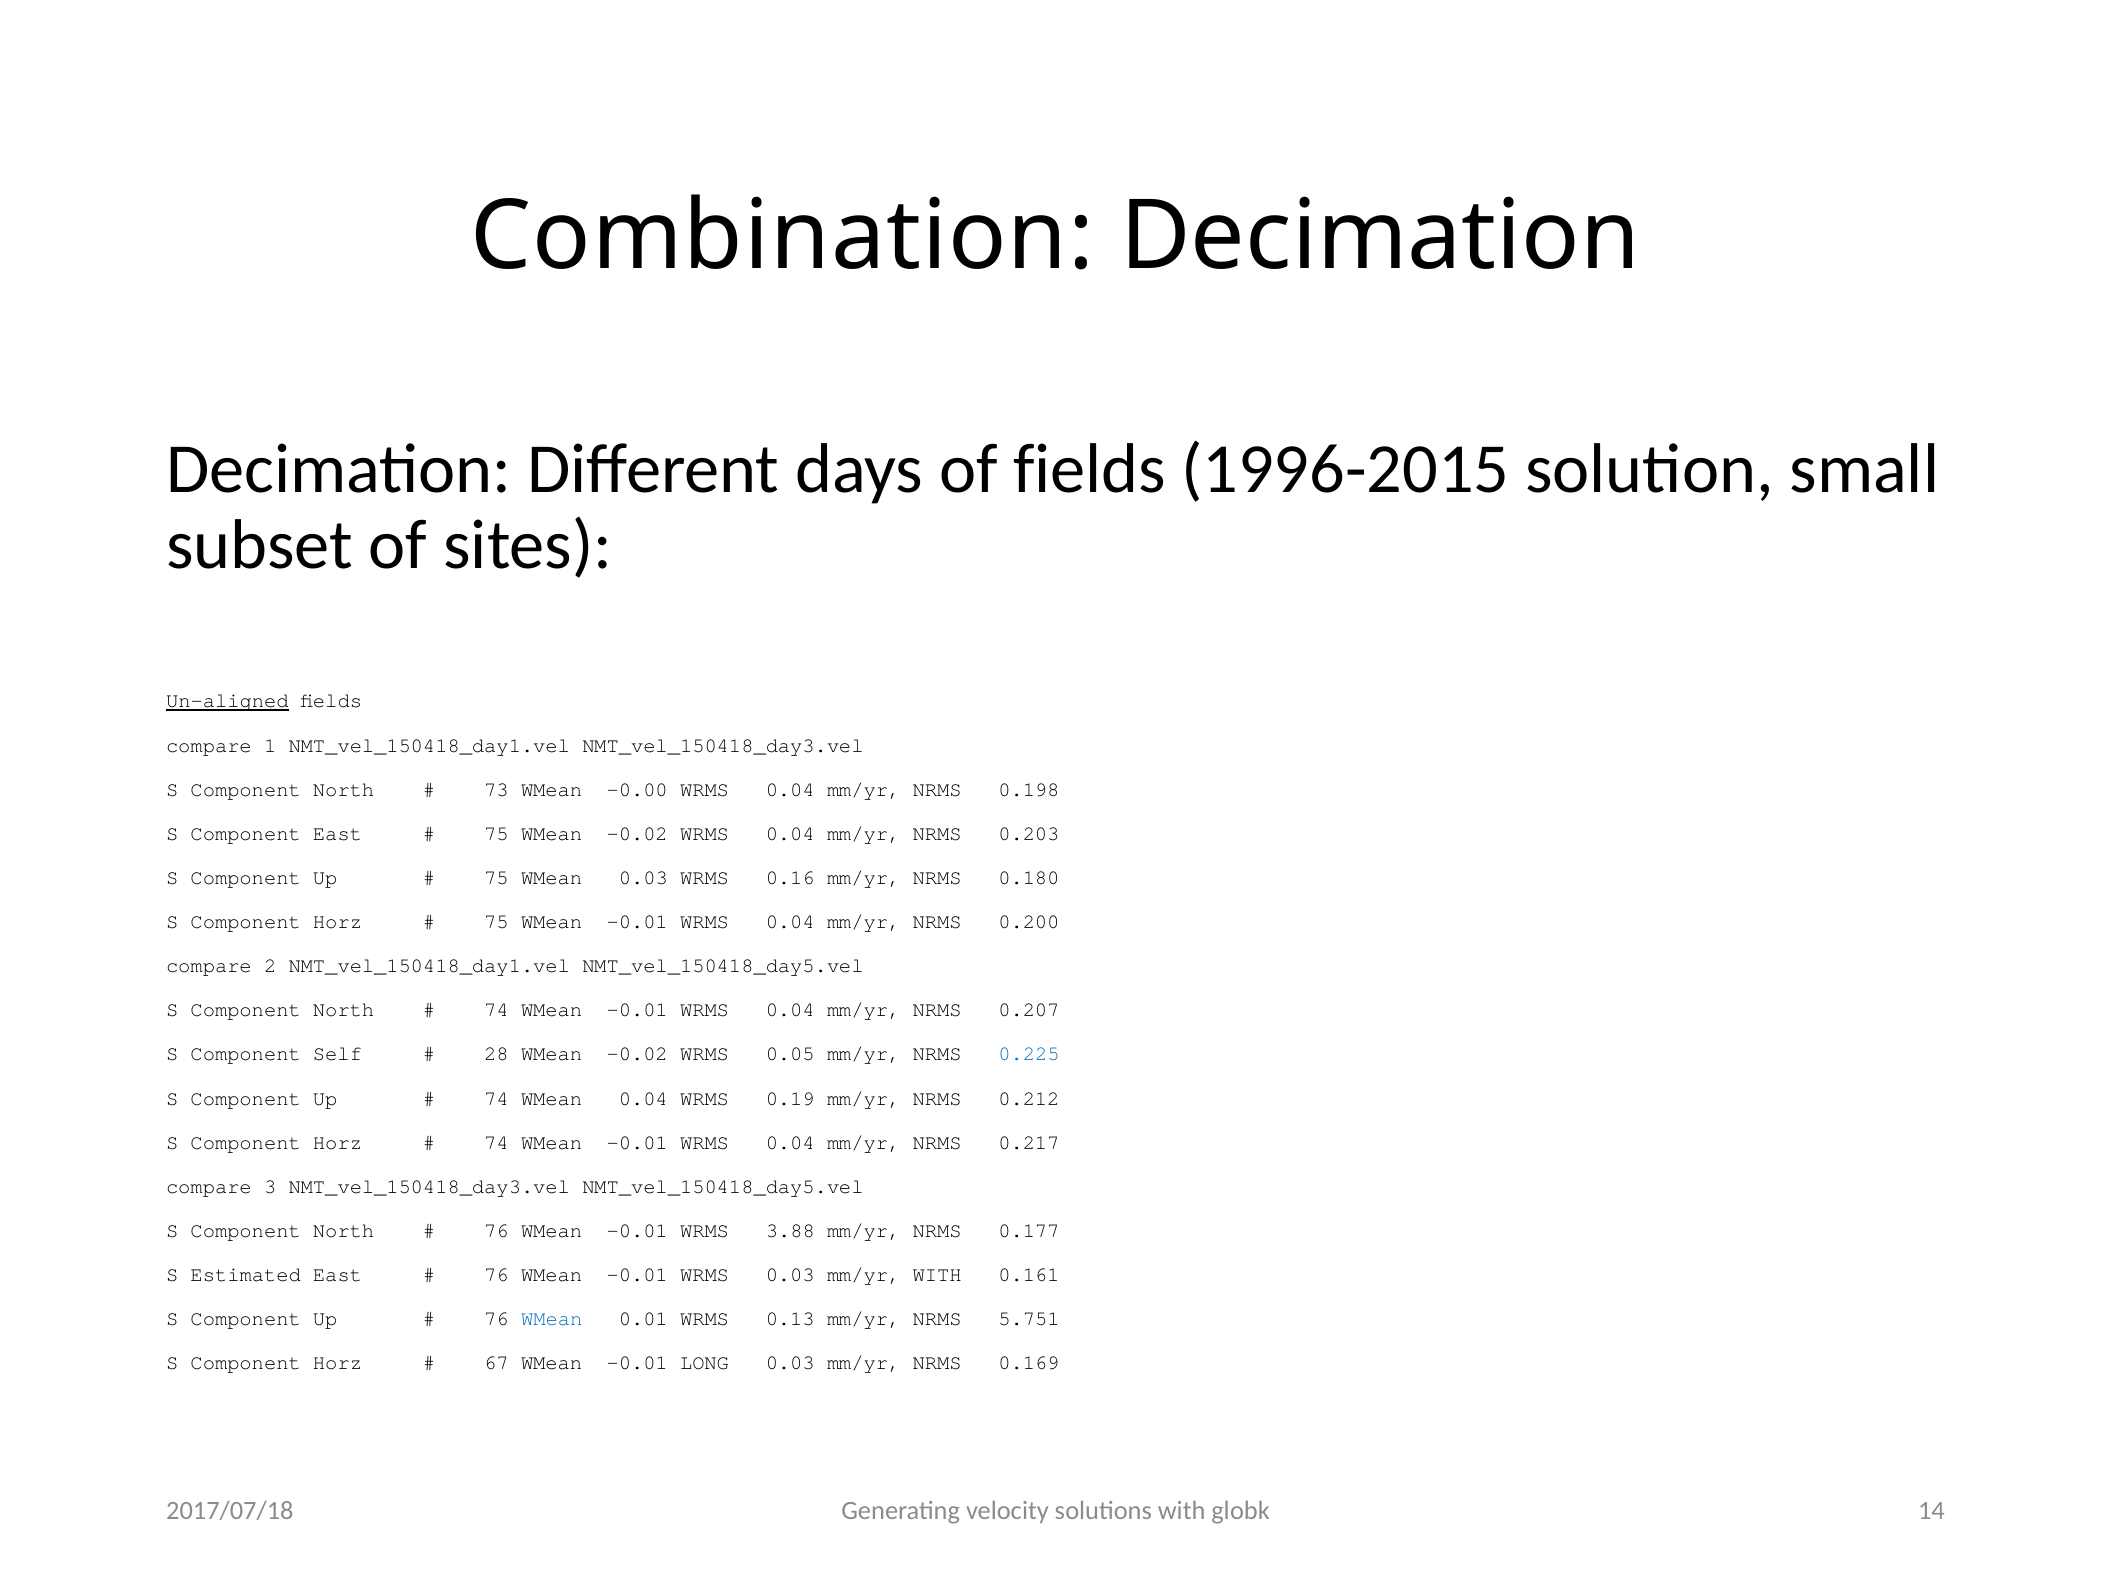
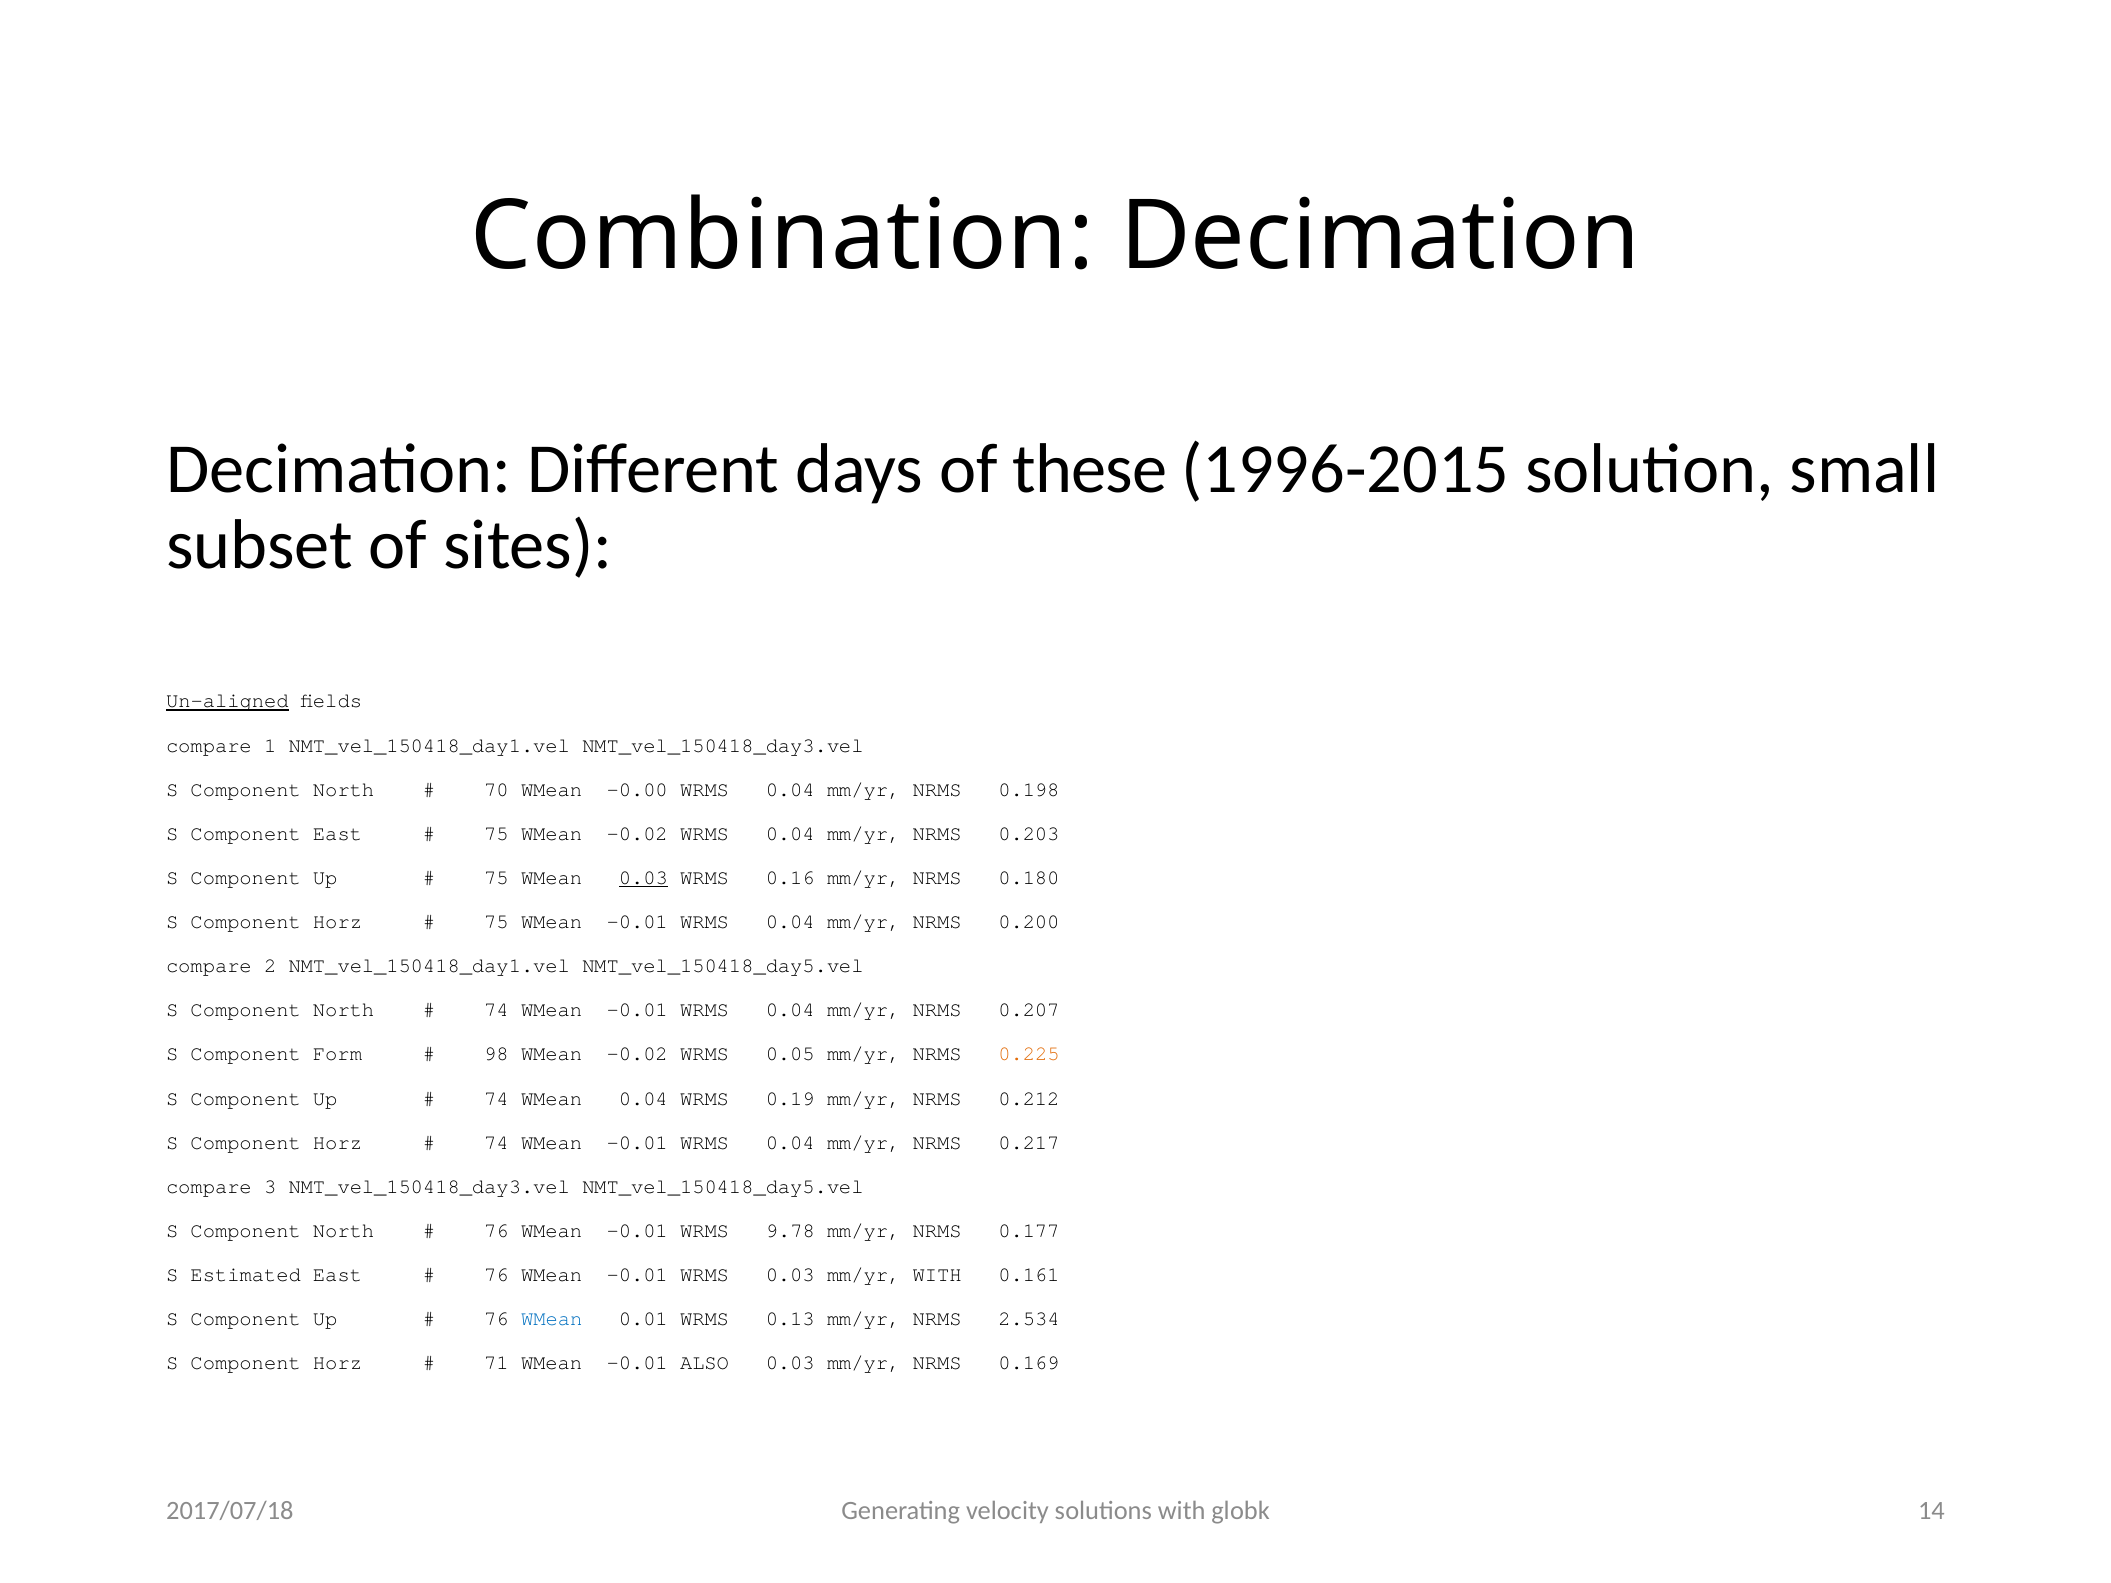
of fields: fields -> these
73: 73 -> 70
0.03 at (643, 878) underline: none -> present
Self: Self -> Form
28: 28 -> 98
0.225 colour: blue -> orange
3.88: 3.88 -> 9.78
5.751: 5.751 -> 2.534
67: 67 -> 71
LONG: LONG -> ALSO
